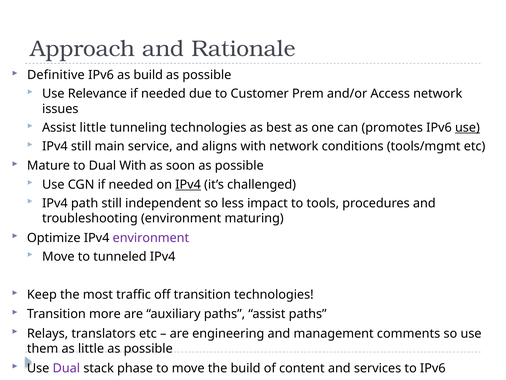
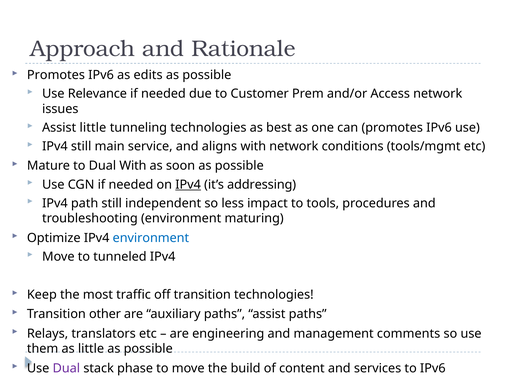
Definitive at (56, 75): Definitive -> Promotes
as build: build -> edits
use at (467, 127) underline: present -> none
challenged: challenged -> addressing
environment at (151, 238) colour: purple -> blue
more: more -> other
